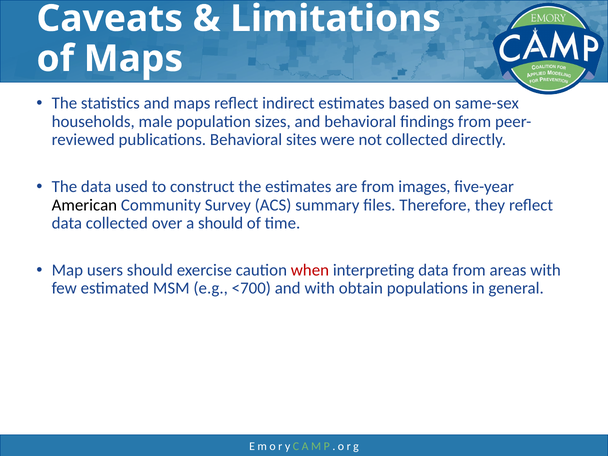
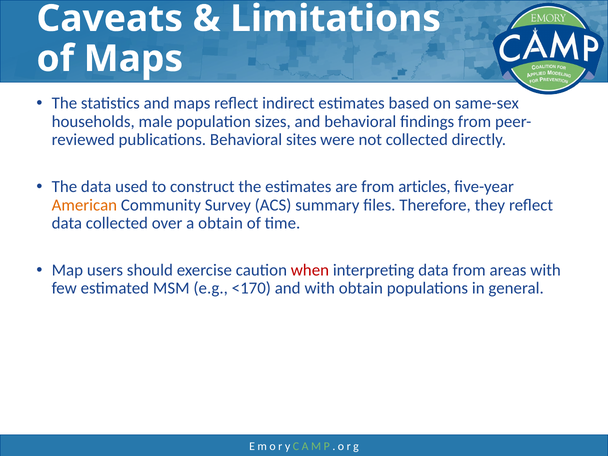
images: images -> articles
American colour: black -> orange
a should: should -> obtain
<700: <700 -> <170
